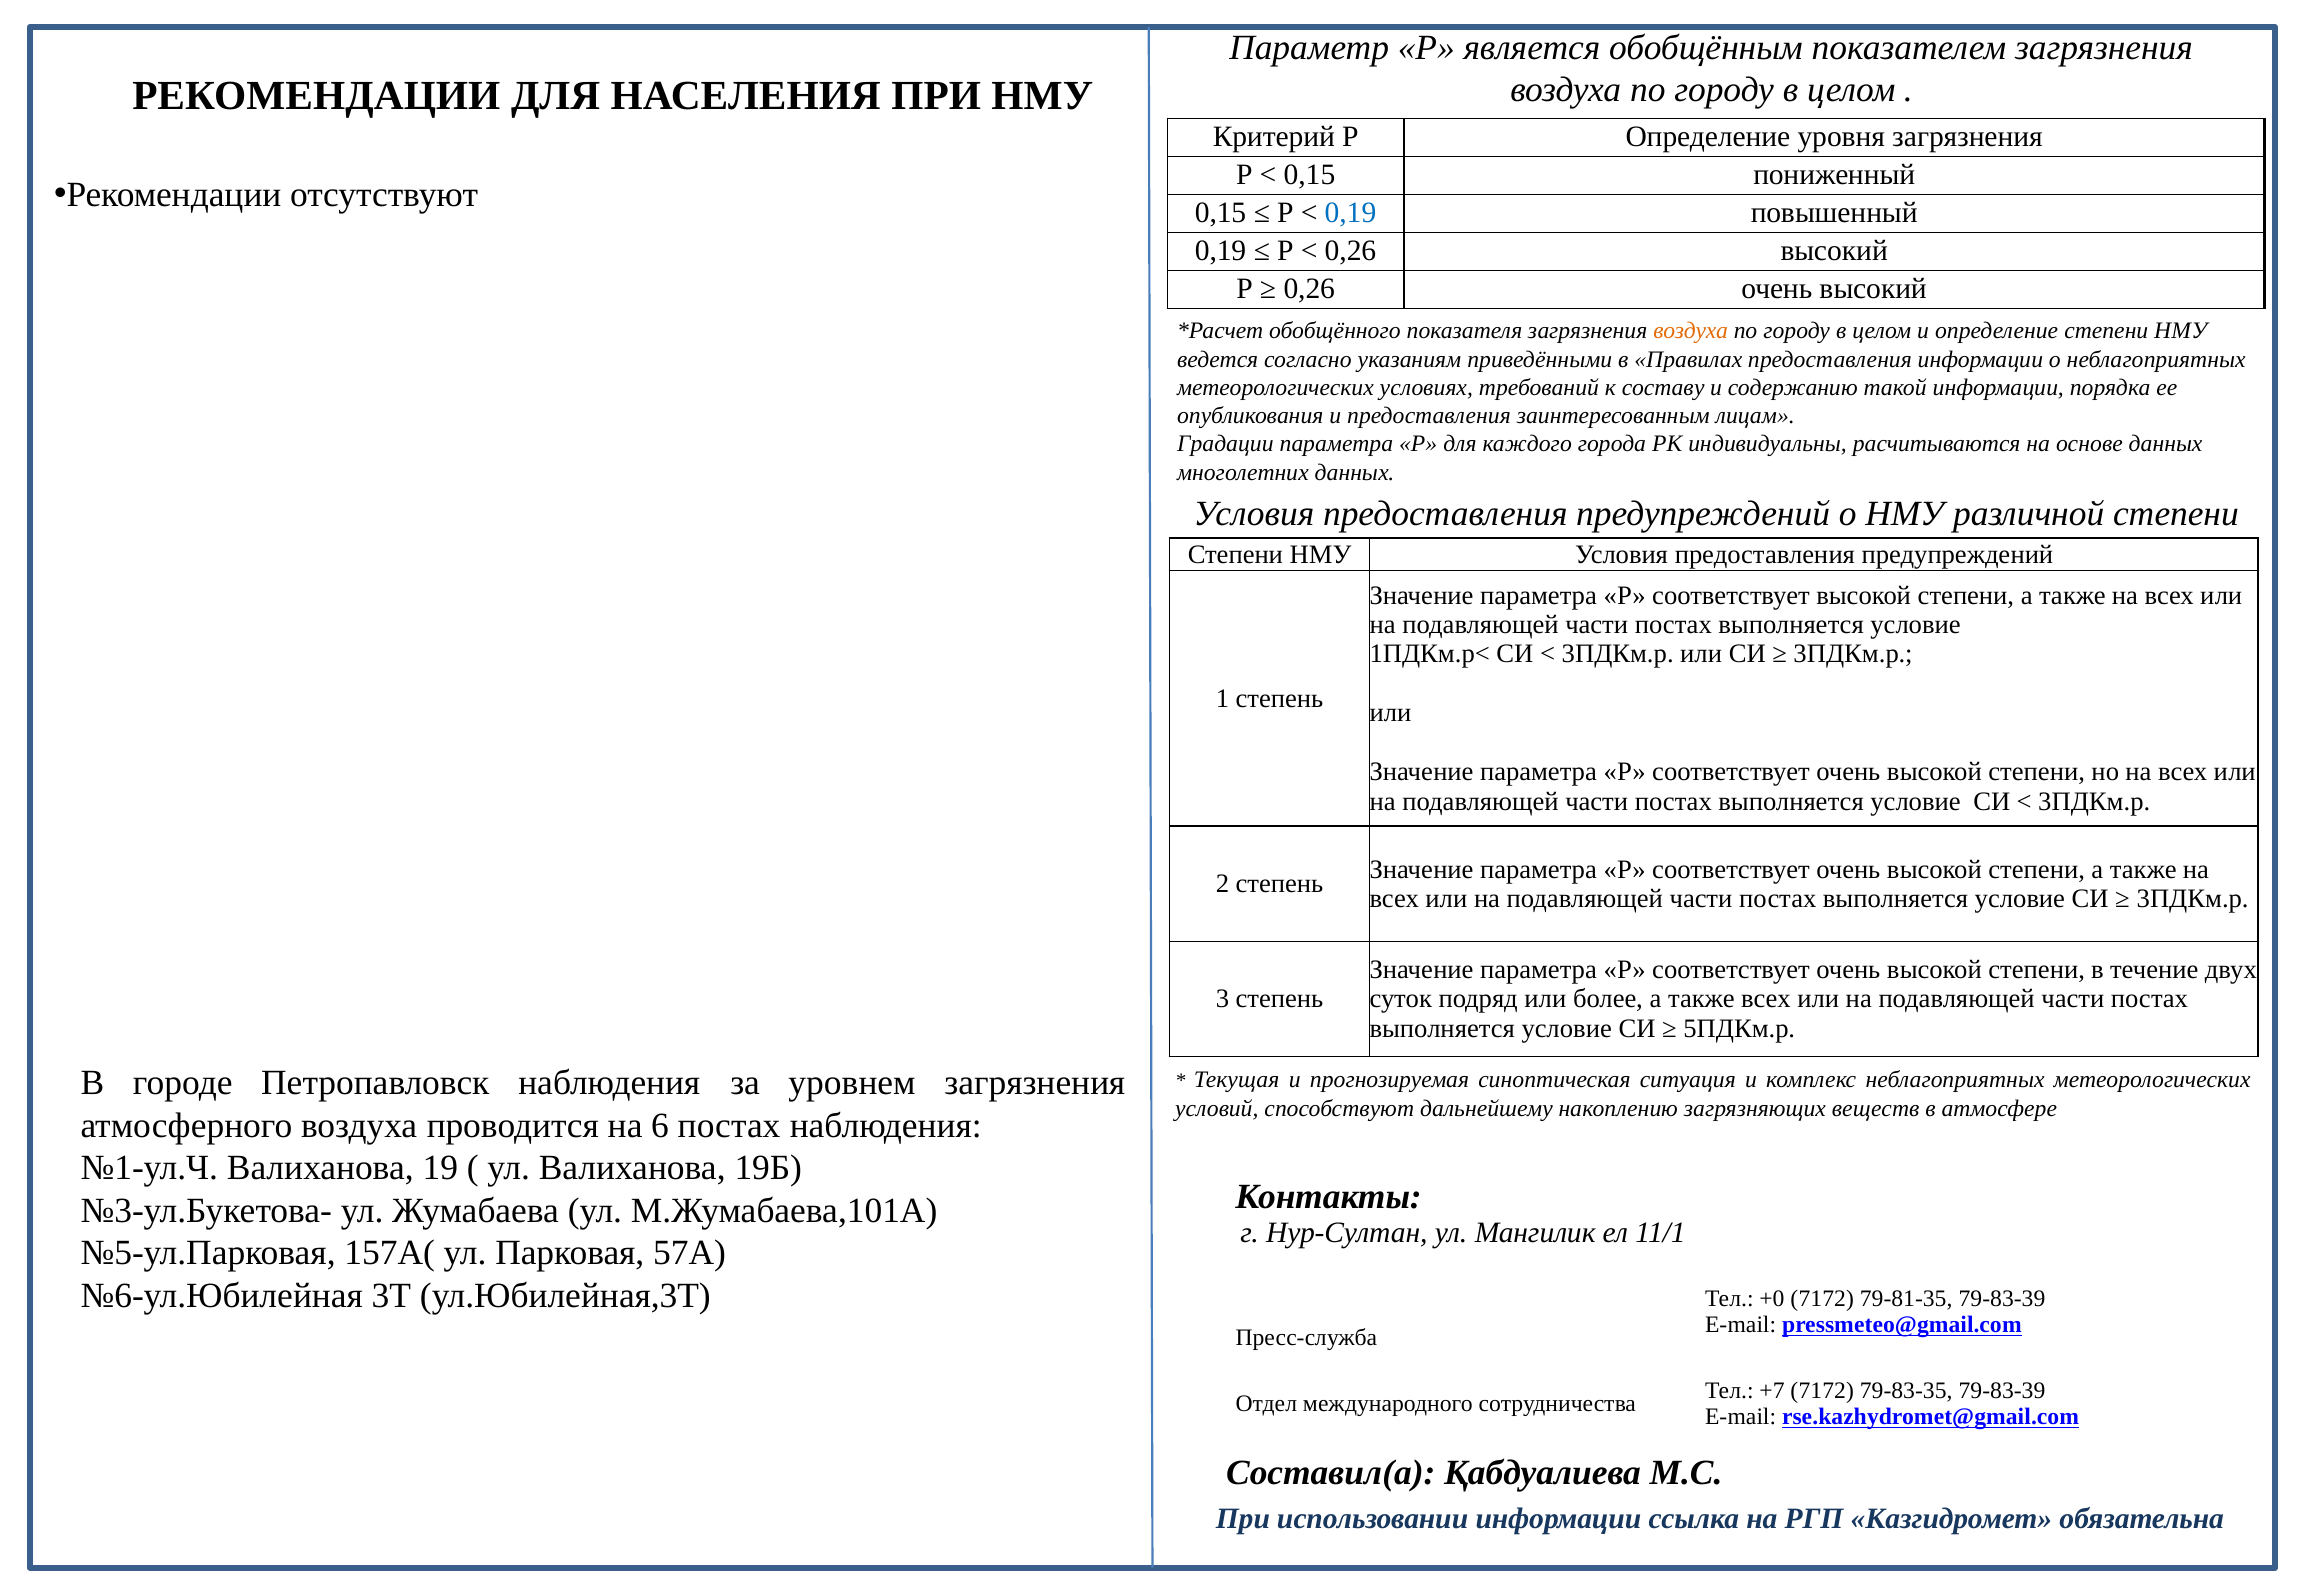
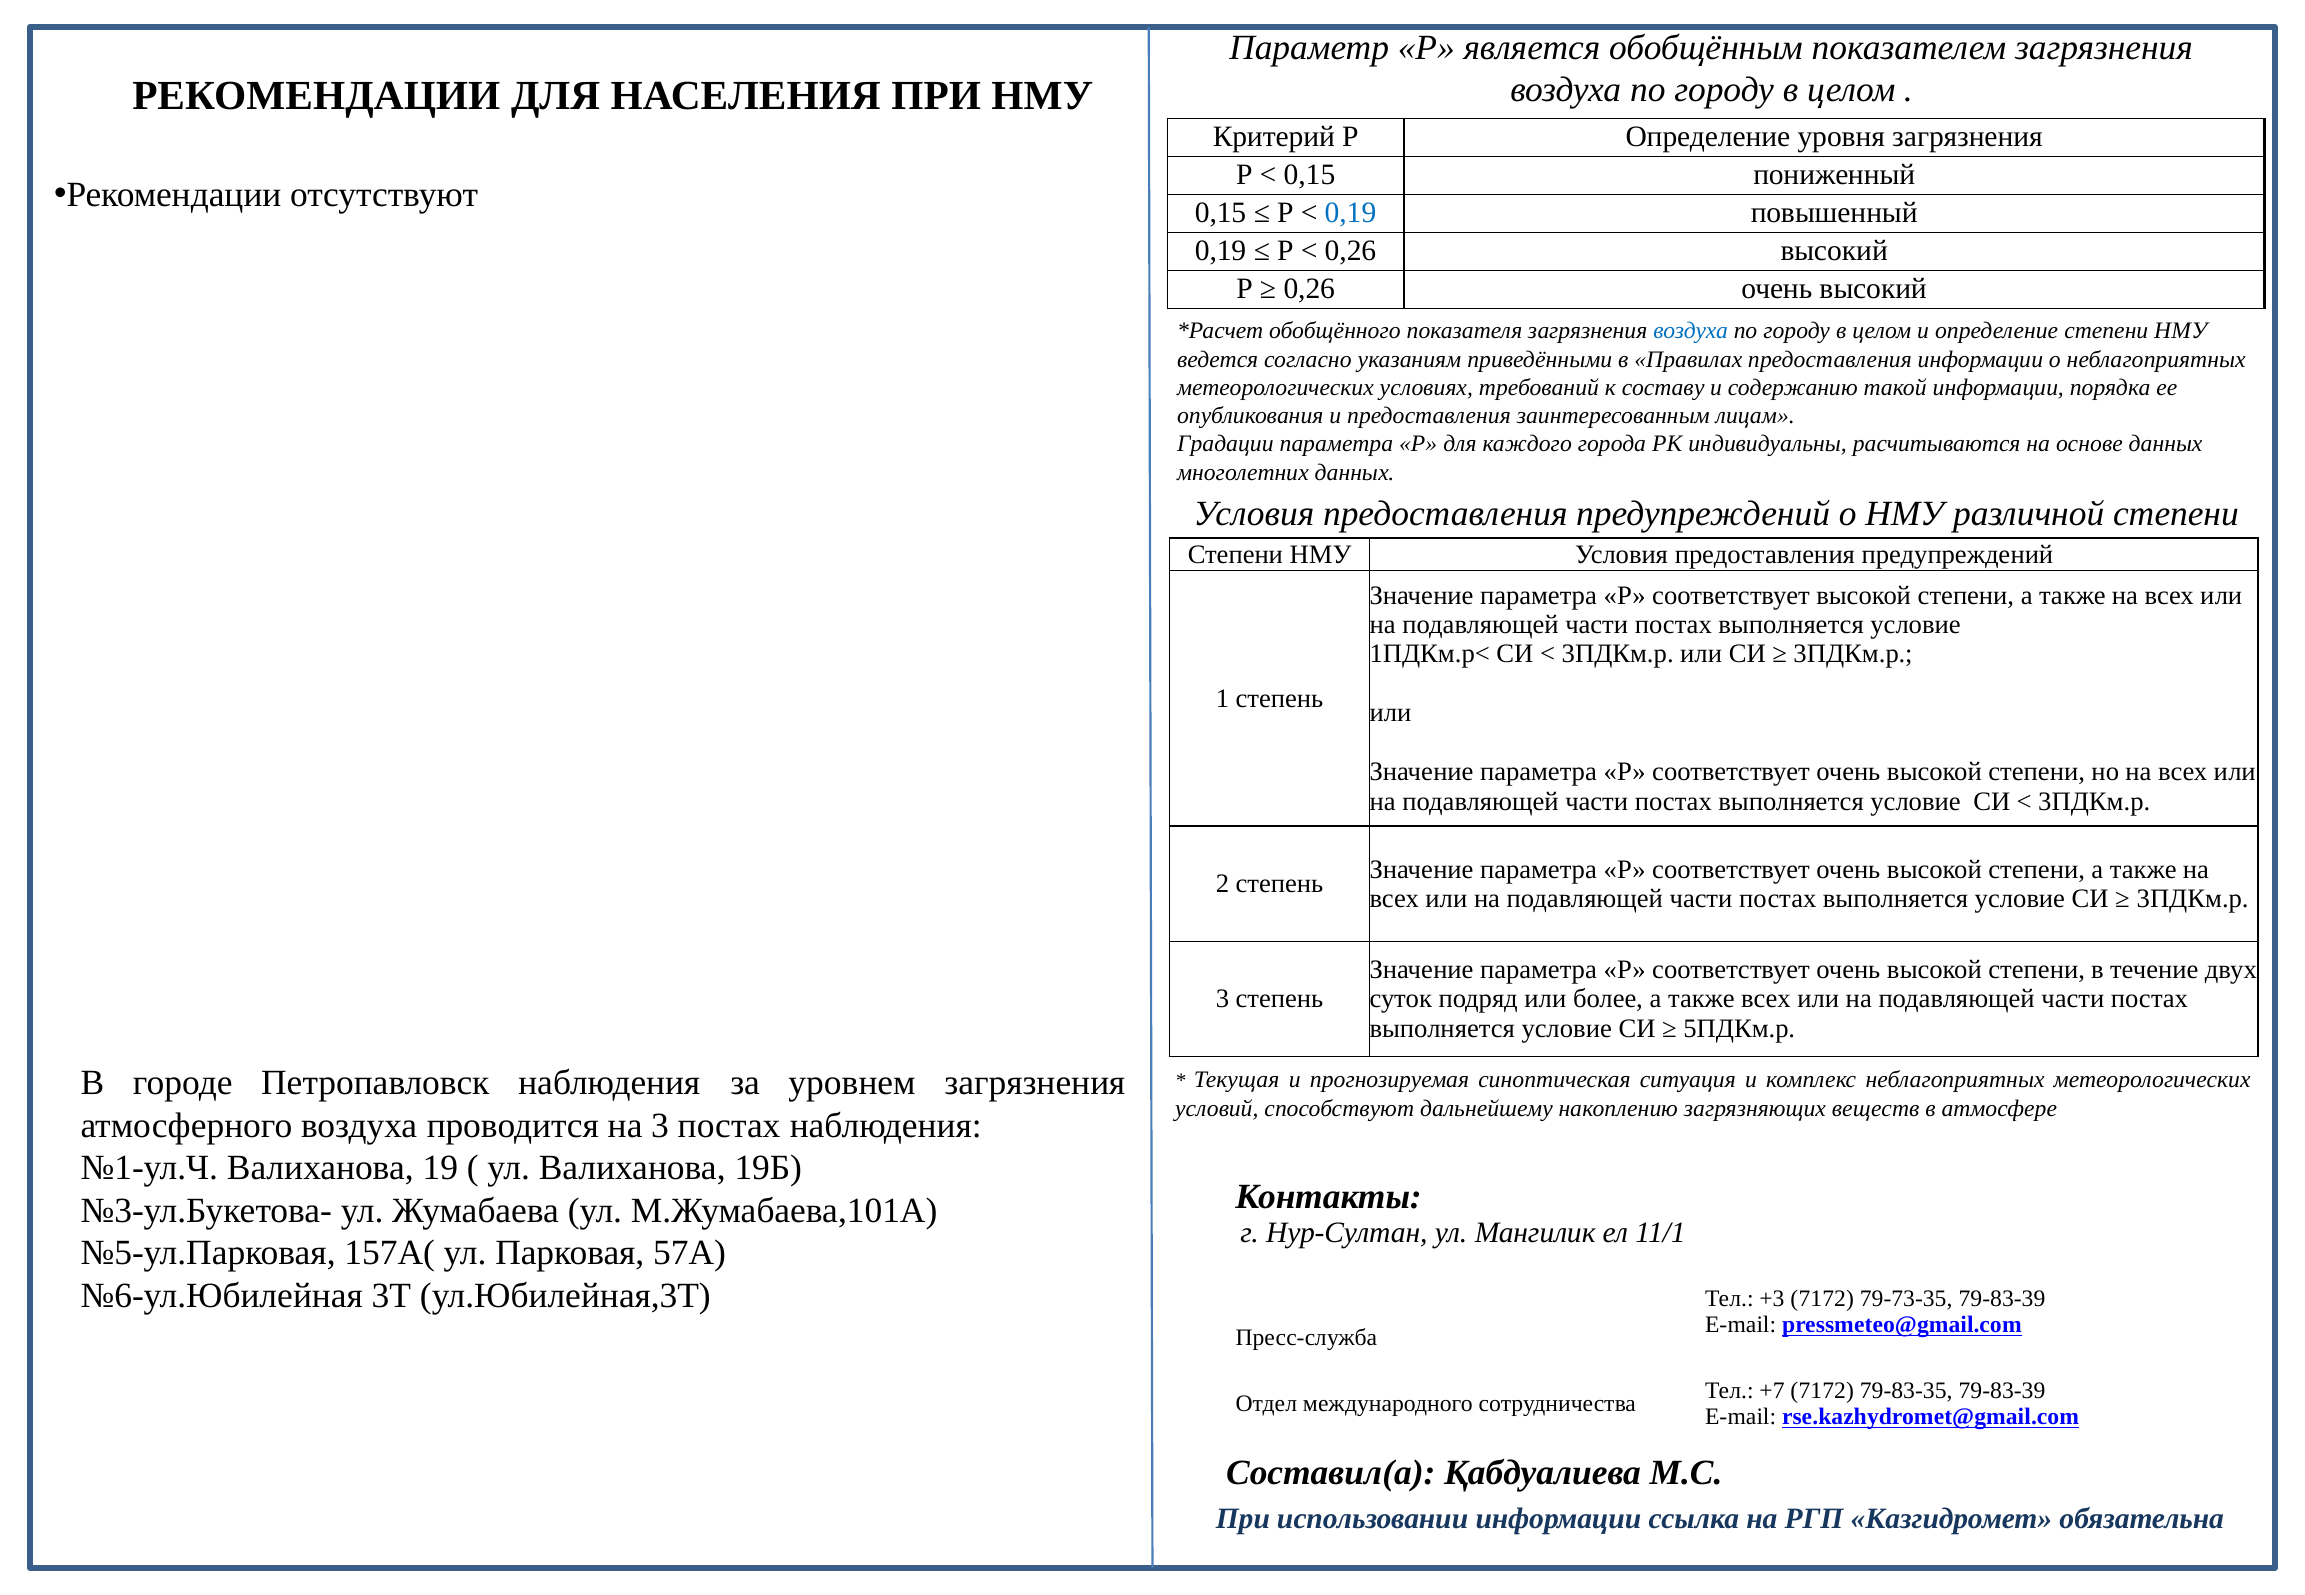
воздуха at (1691, 331) colour: orange -> blue
на 6: 6 -> 3
+0: +0 -> +3
79-81-35: 79-81-35 -> 79-73-35
